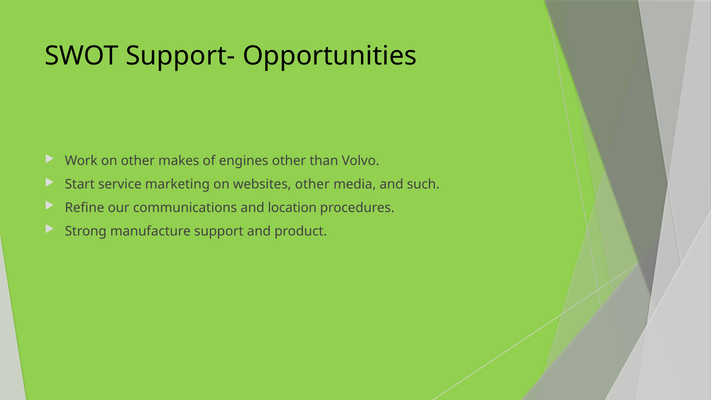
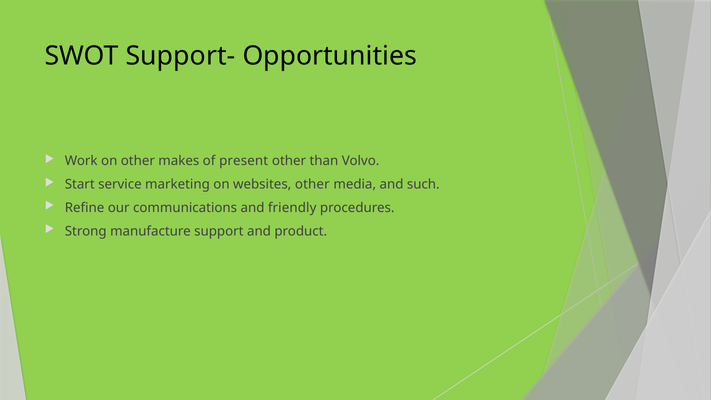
engines: engines -> present
location: location -> friendly
